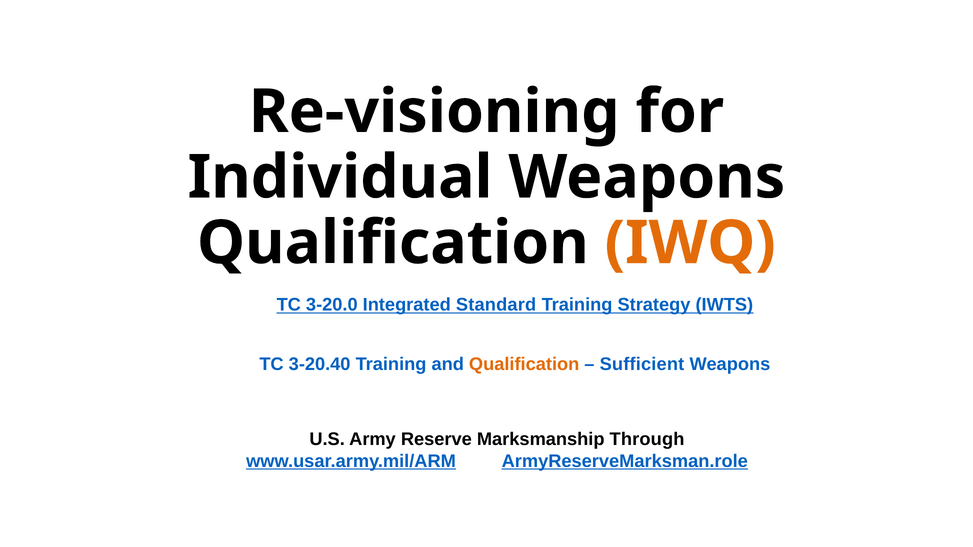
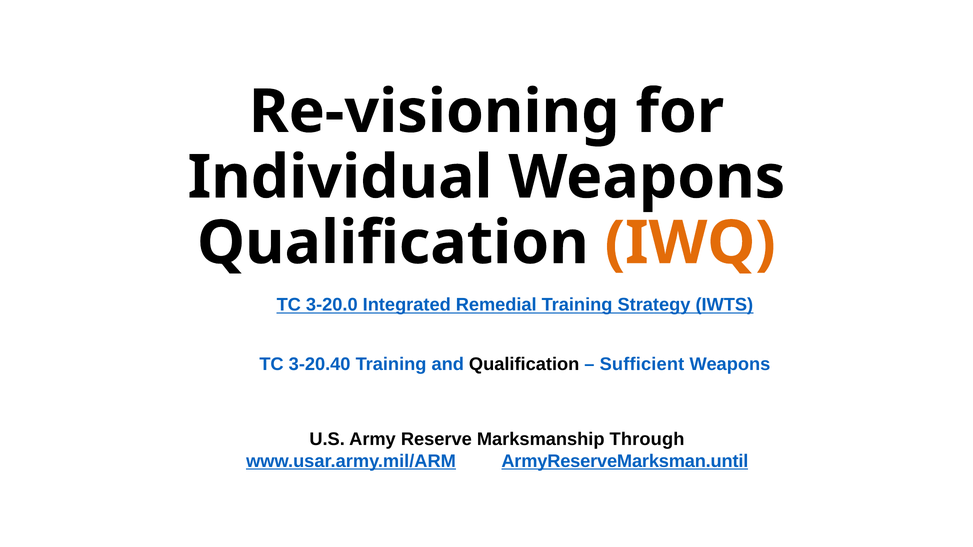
Standard: Standard -> Remedial
Qualification at (524, 365) colour: orange -> black
ArmyReserveMarksman.role: ArmyReserveMarksman.role -> ArmyReserveMarksman.until
